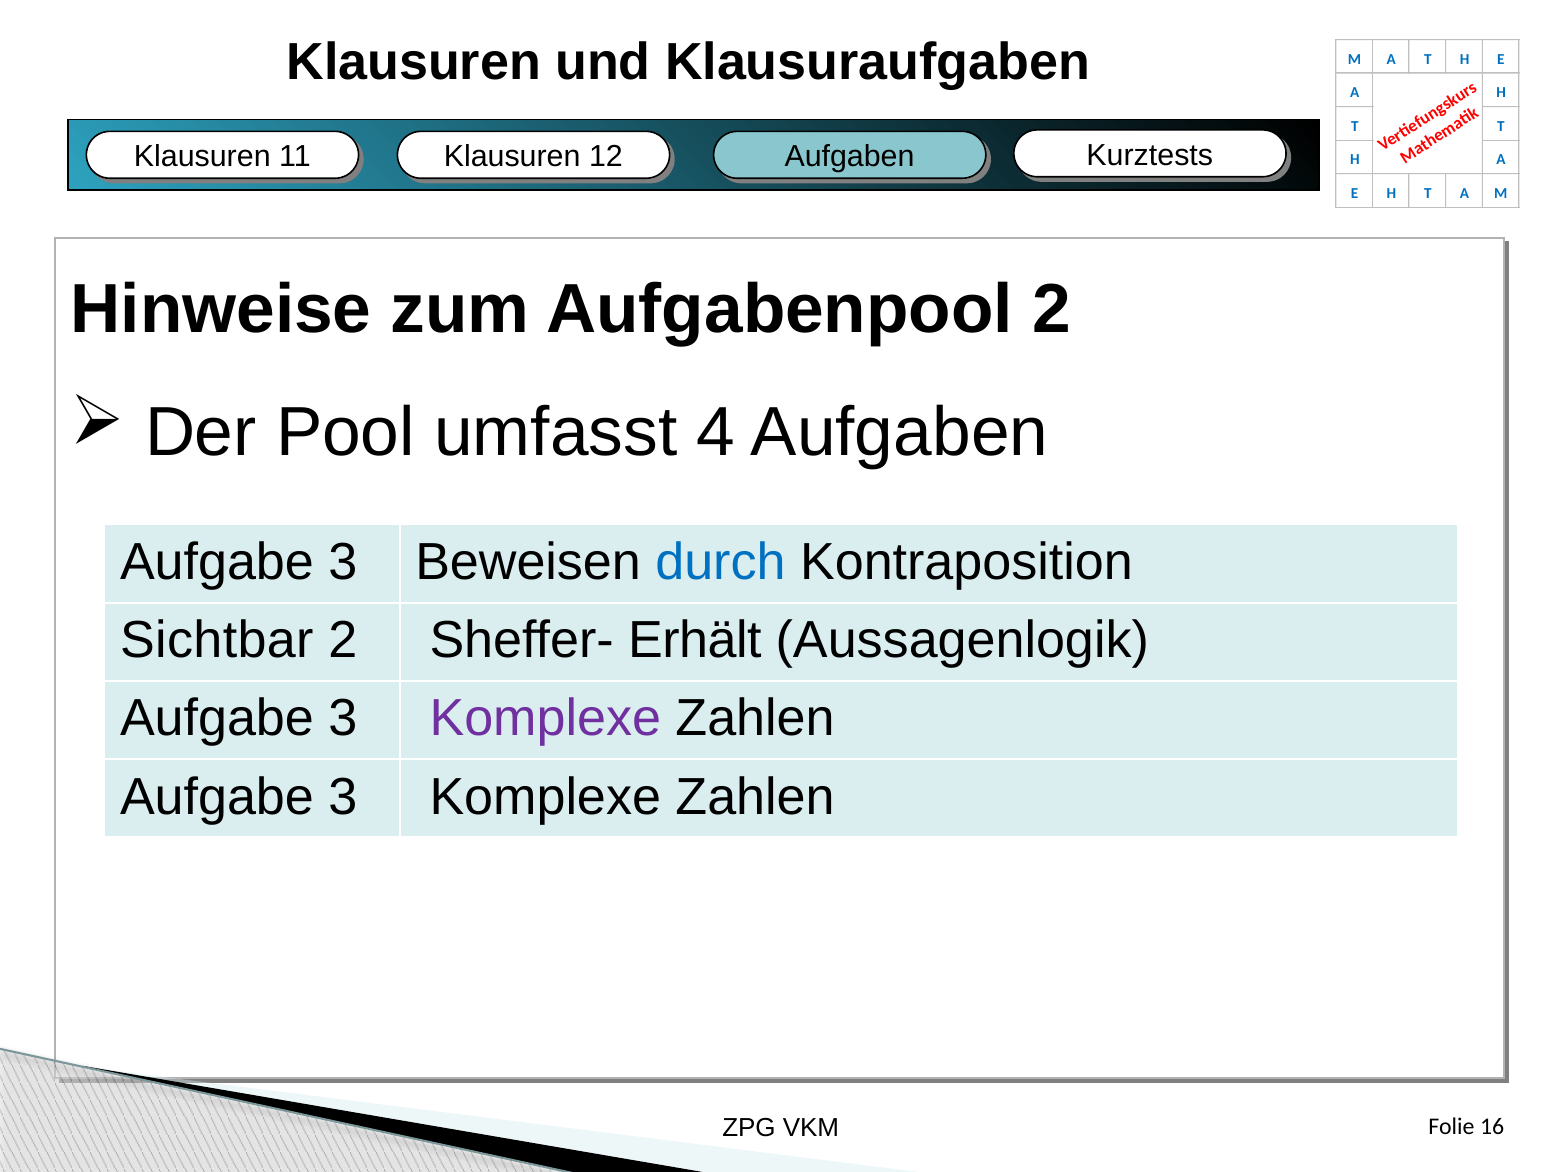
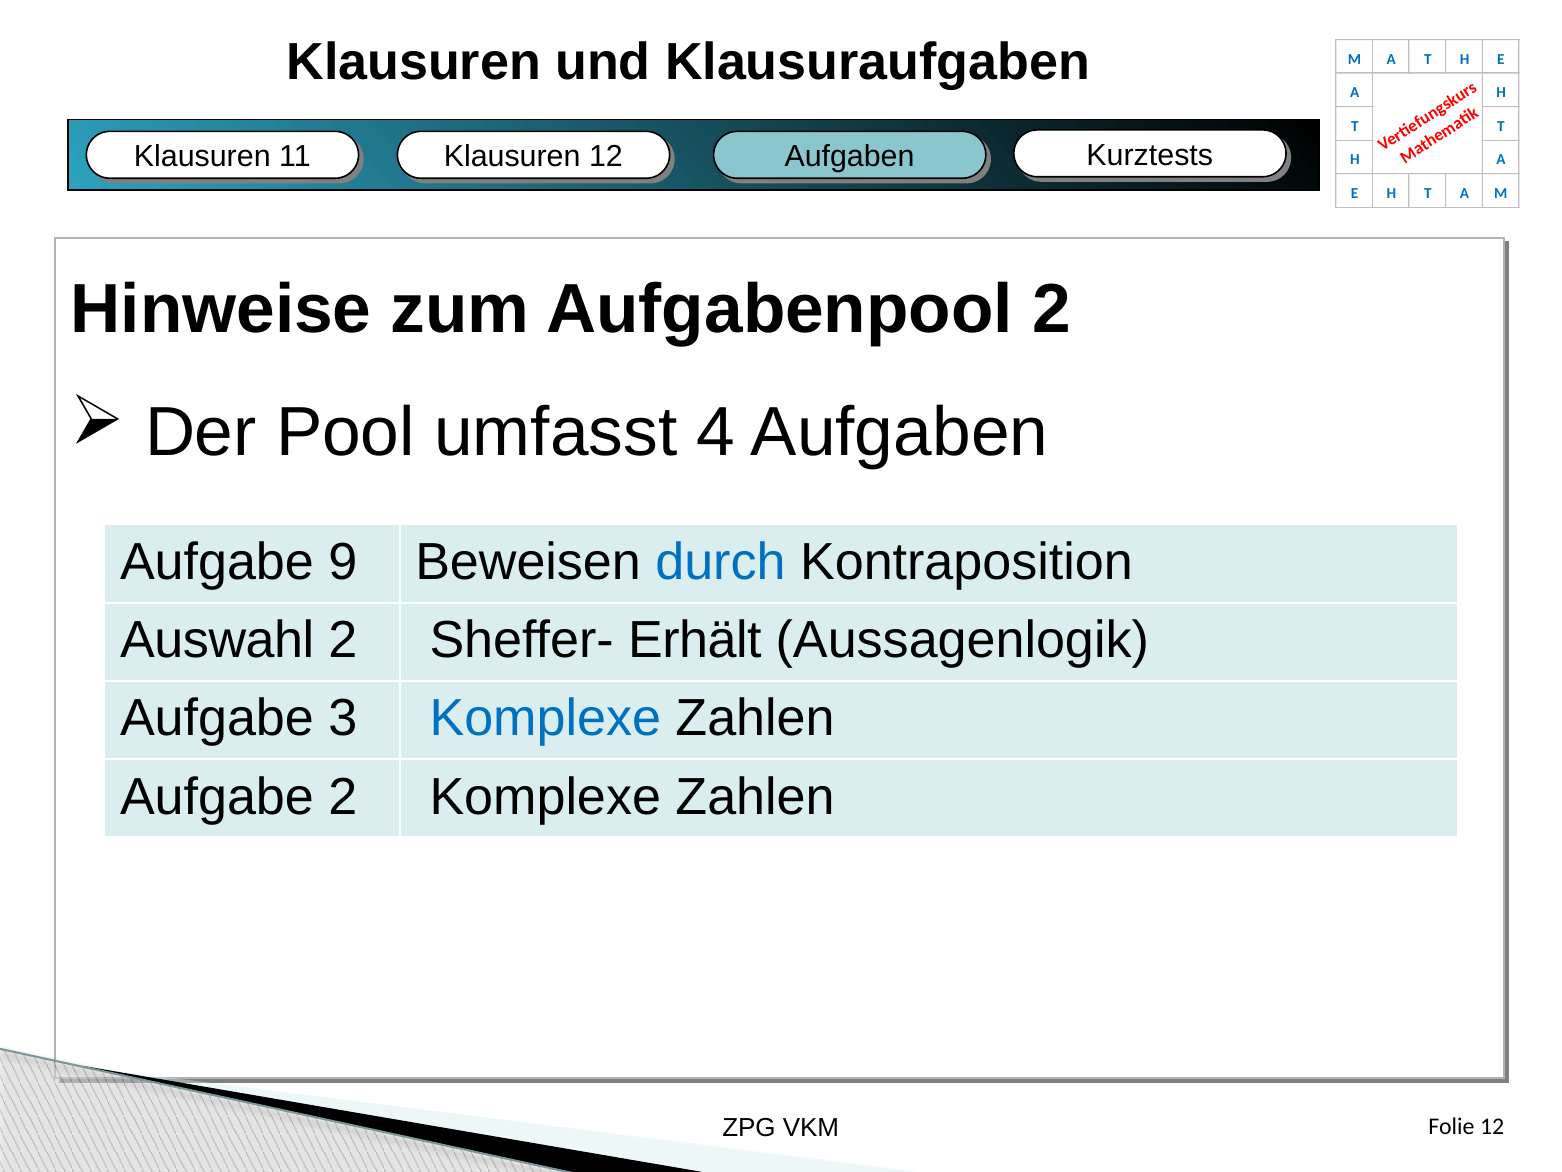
3 at (343, 562): 3 -> 9
Sichtbar: Sichtbar -> Auswahl
Komplexe at (545, 718) colour: purple -> blue
3 at (343, 796): 3 -> 2
Folie 16: 16 -> 12
